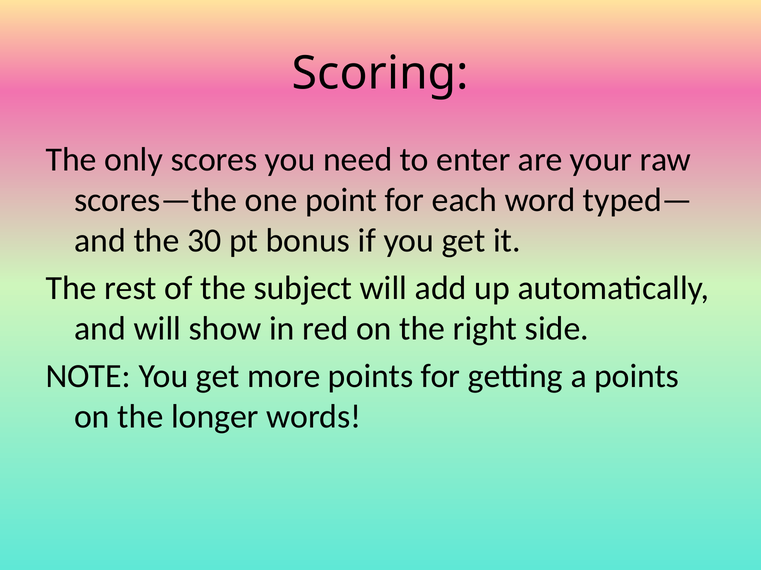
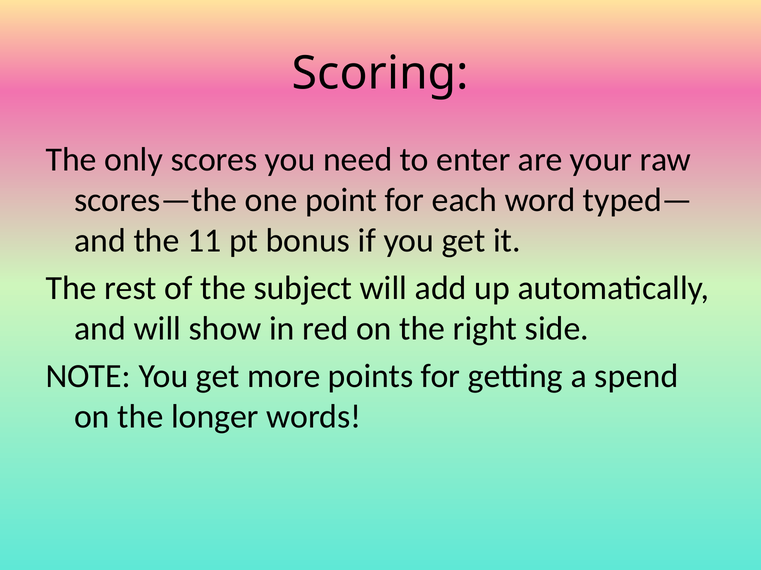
30: 30 -> 11
a points: points -> spend
